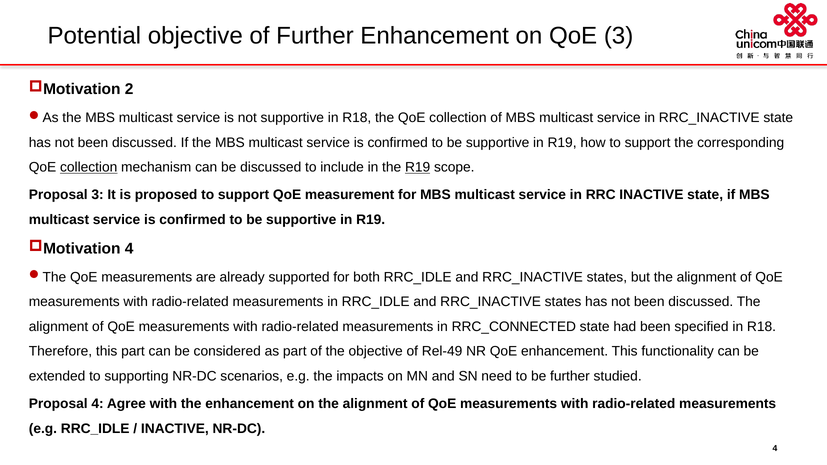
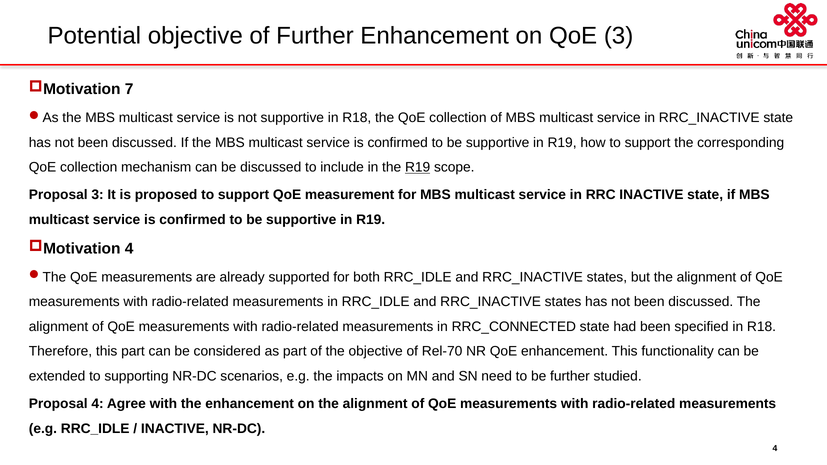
2: 2 -> 7
collection at (89, 167) underline: present -> none
Rel-49: Rel-49 -> Rel-70
